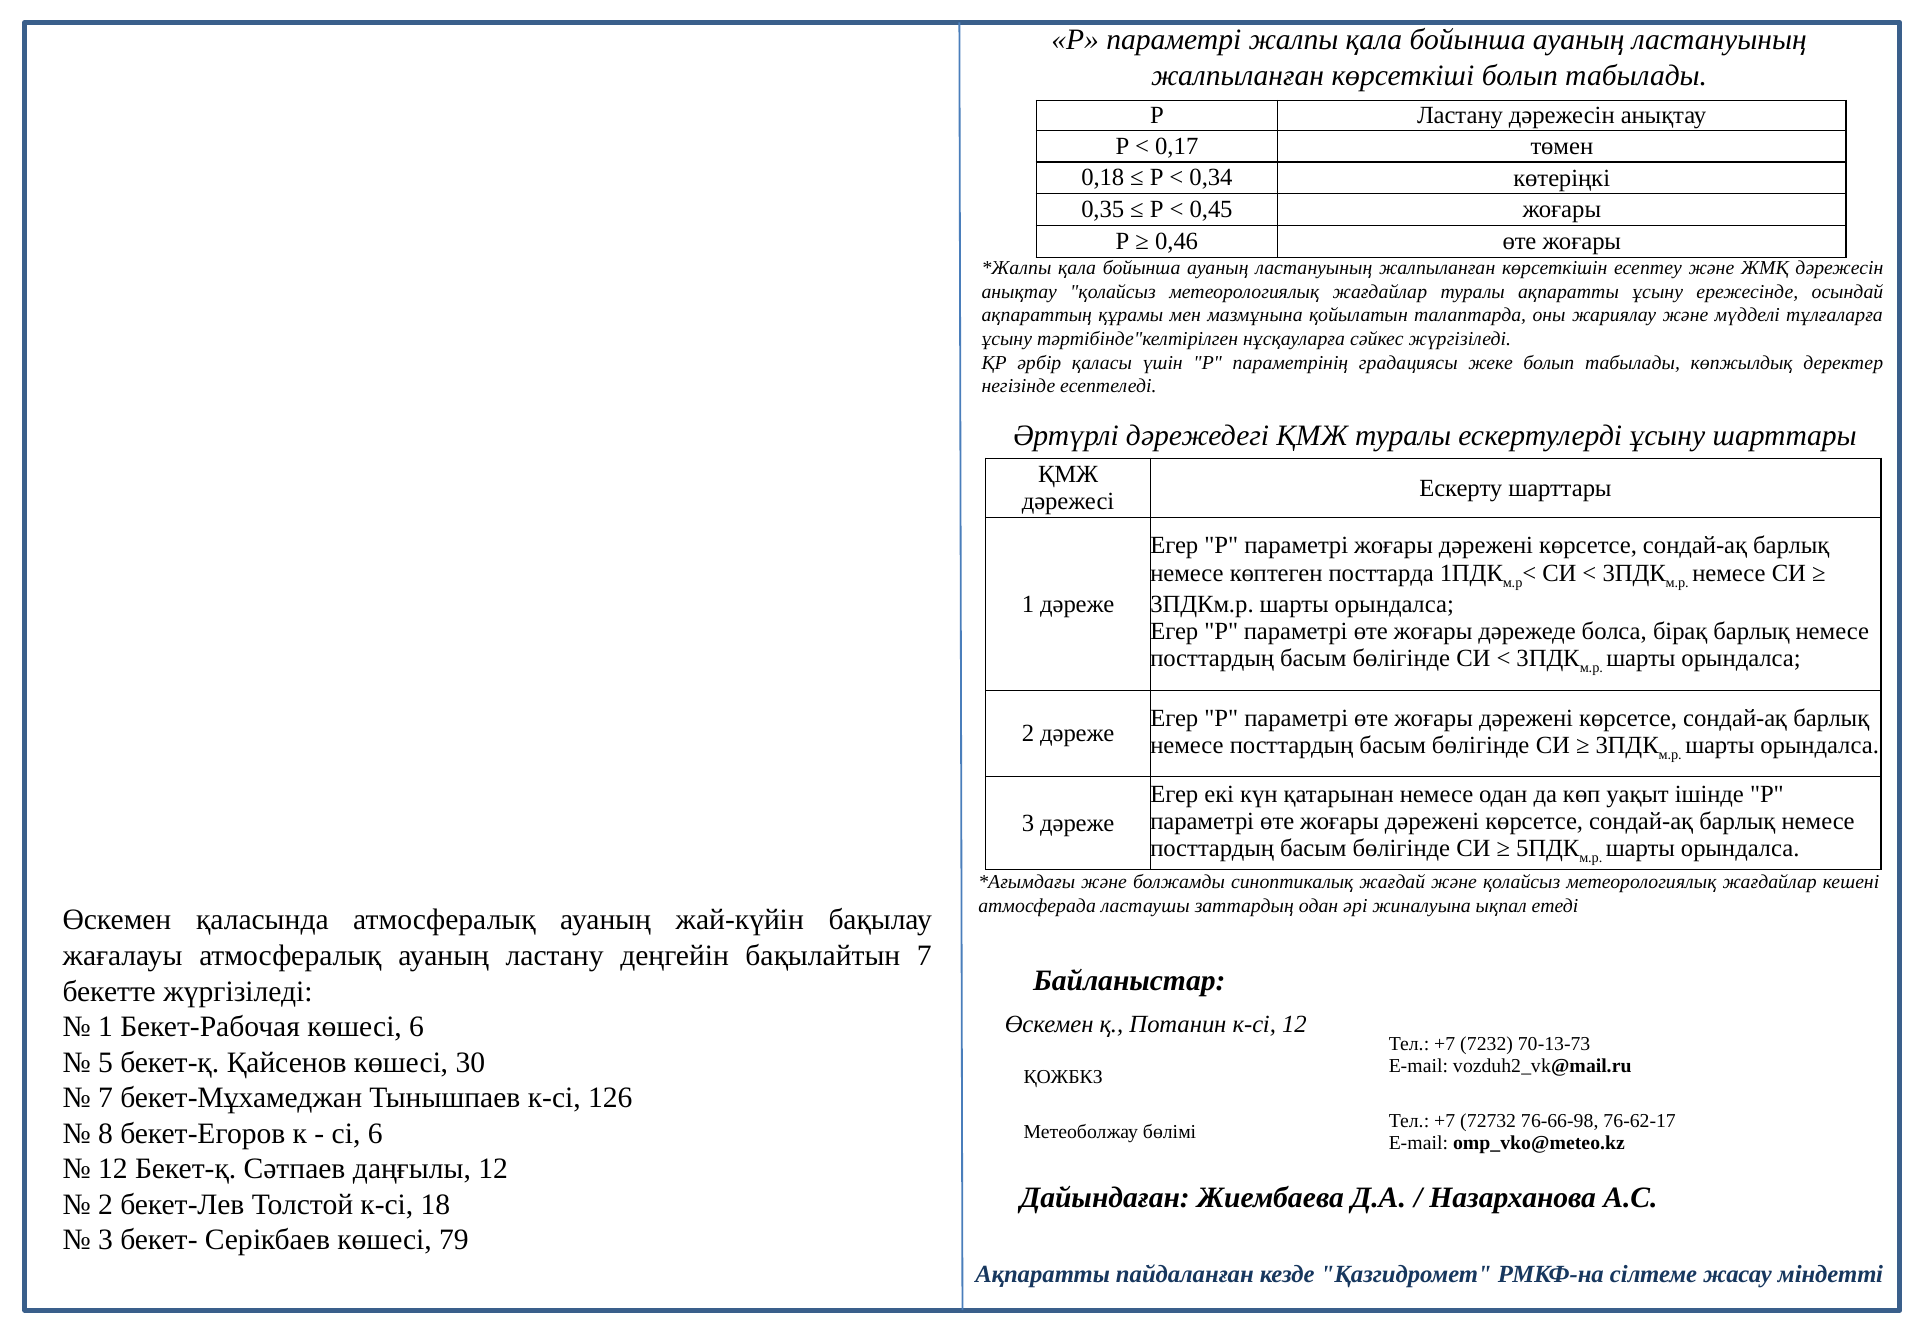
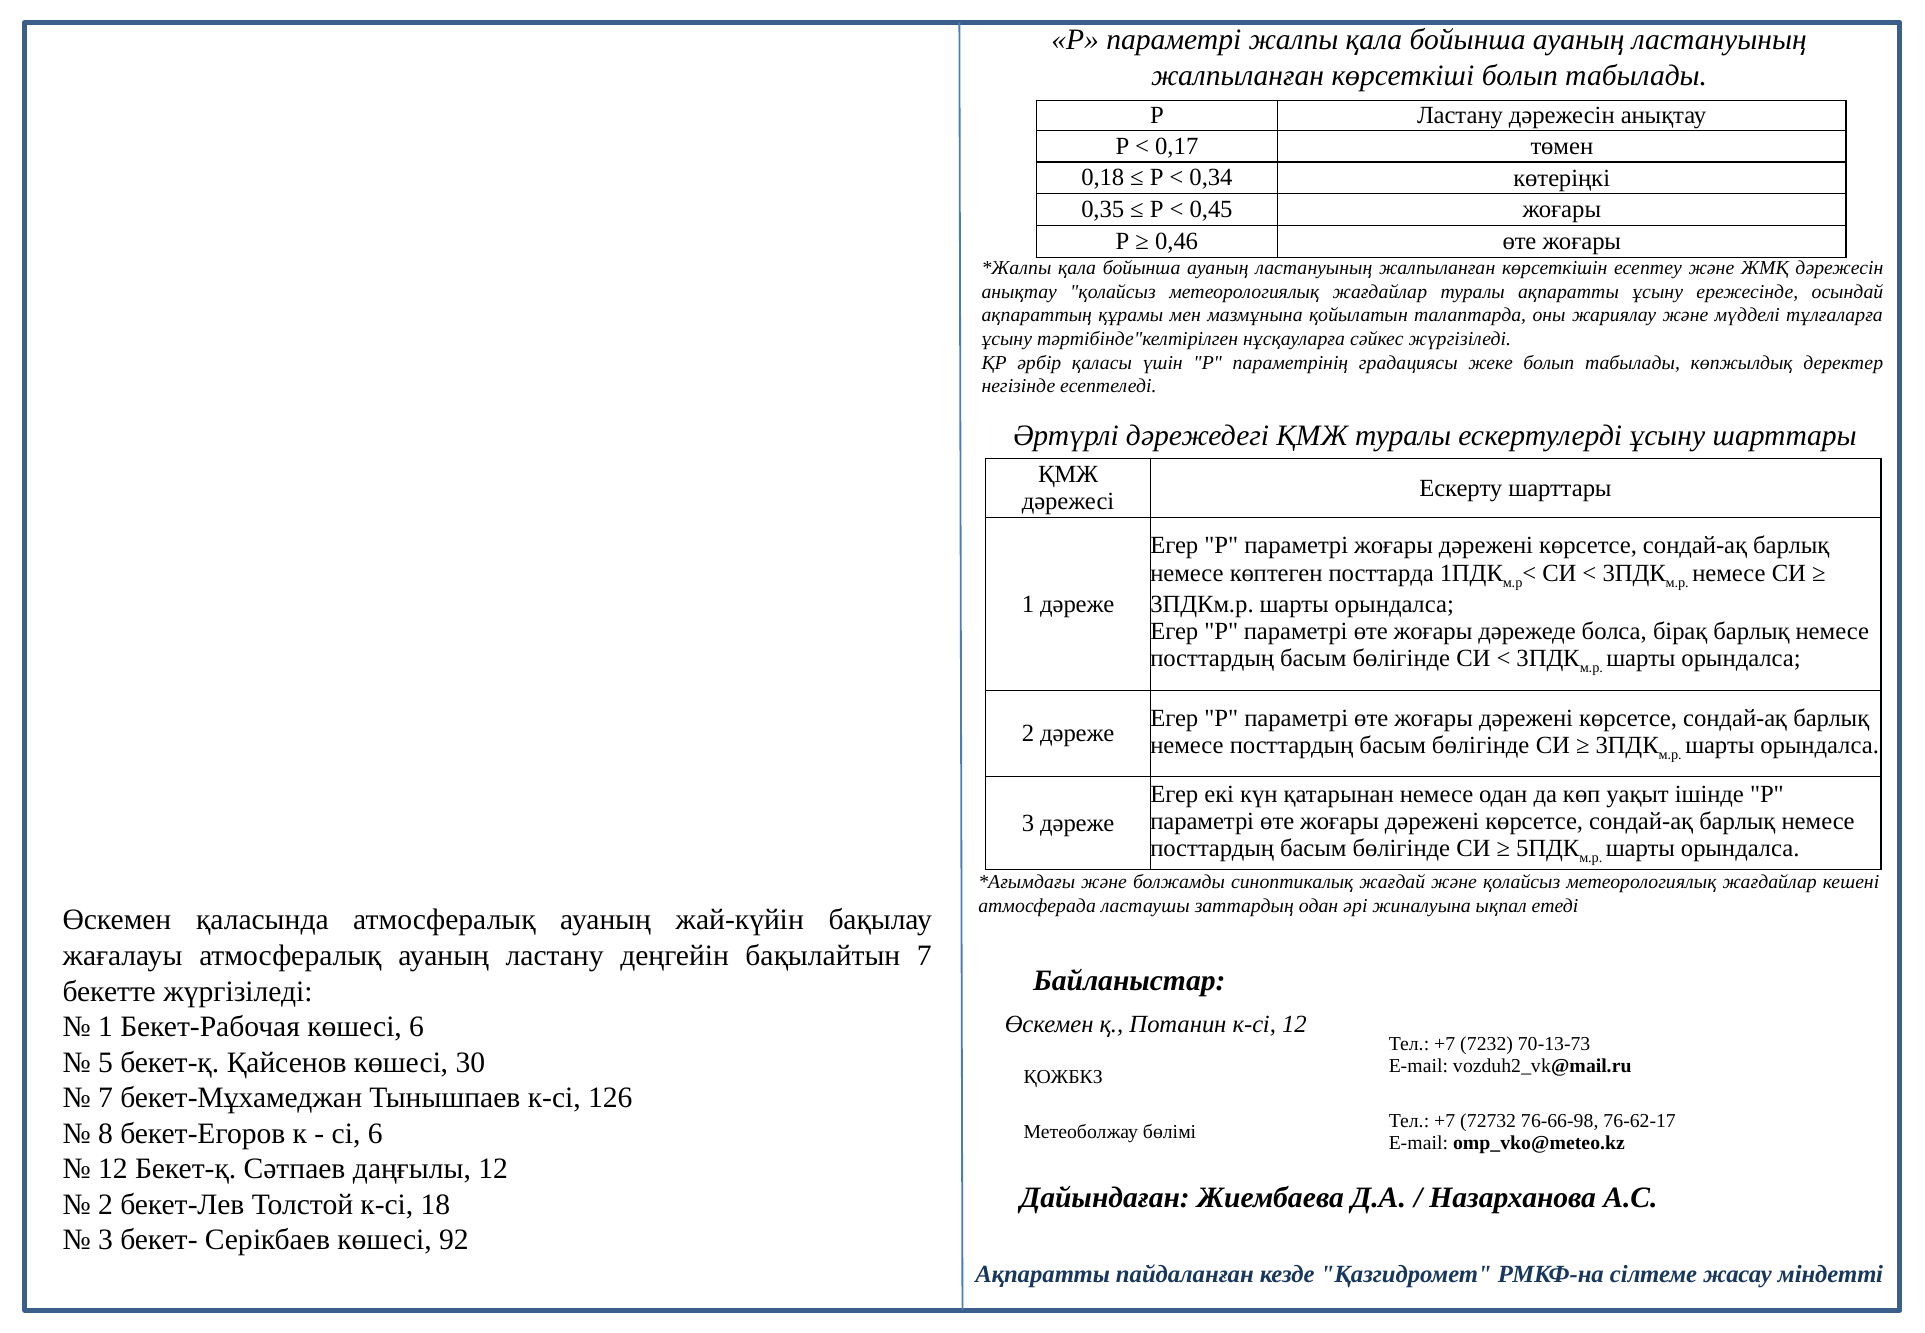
79: 79 -> 92
